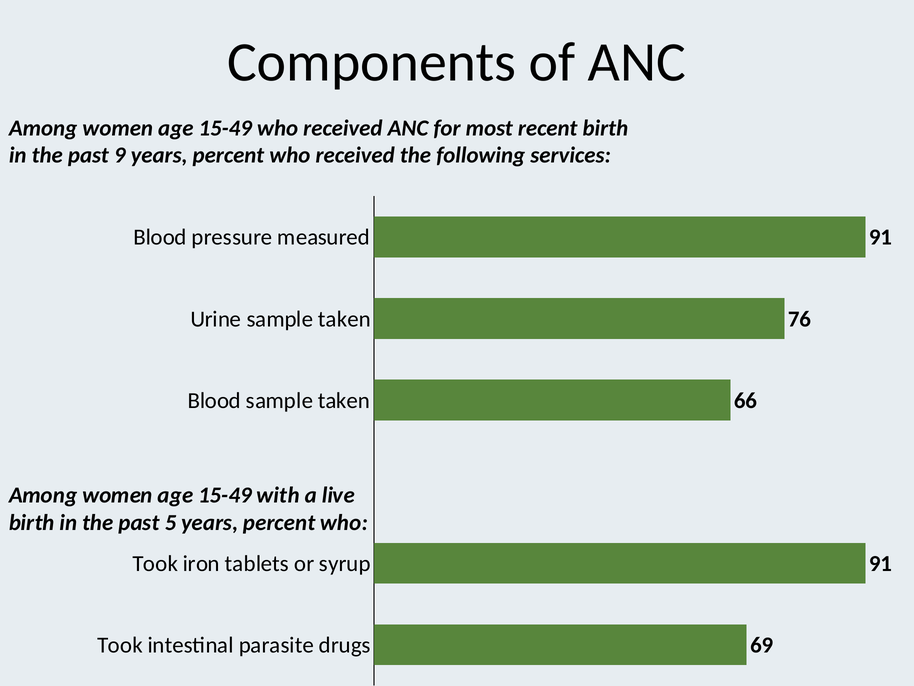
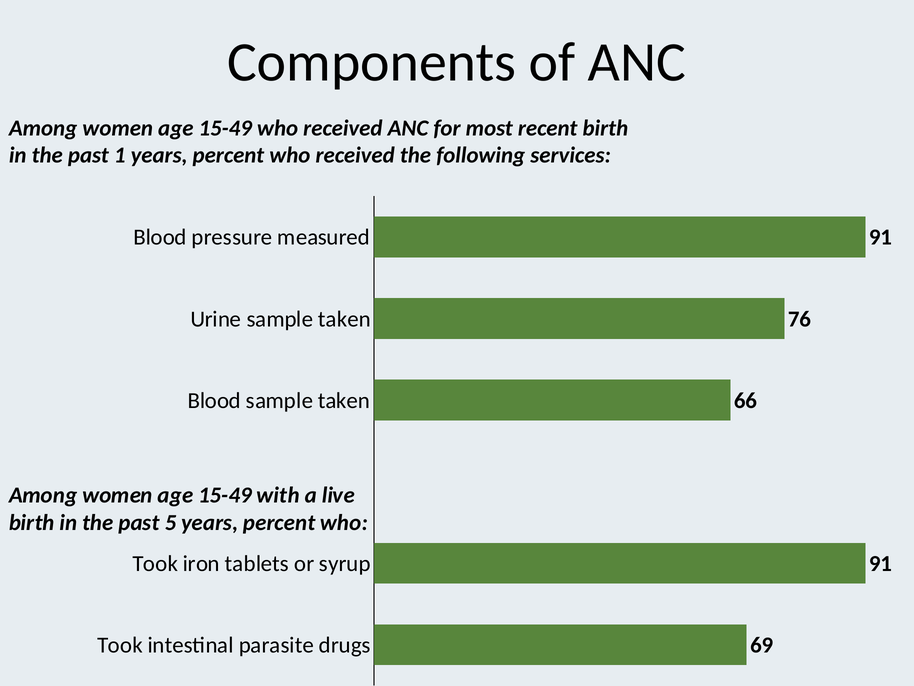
9: 9 -> 1
